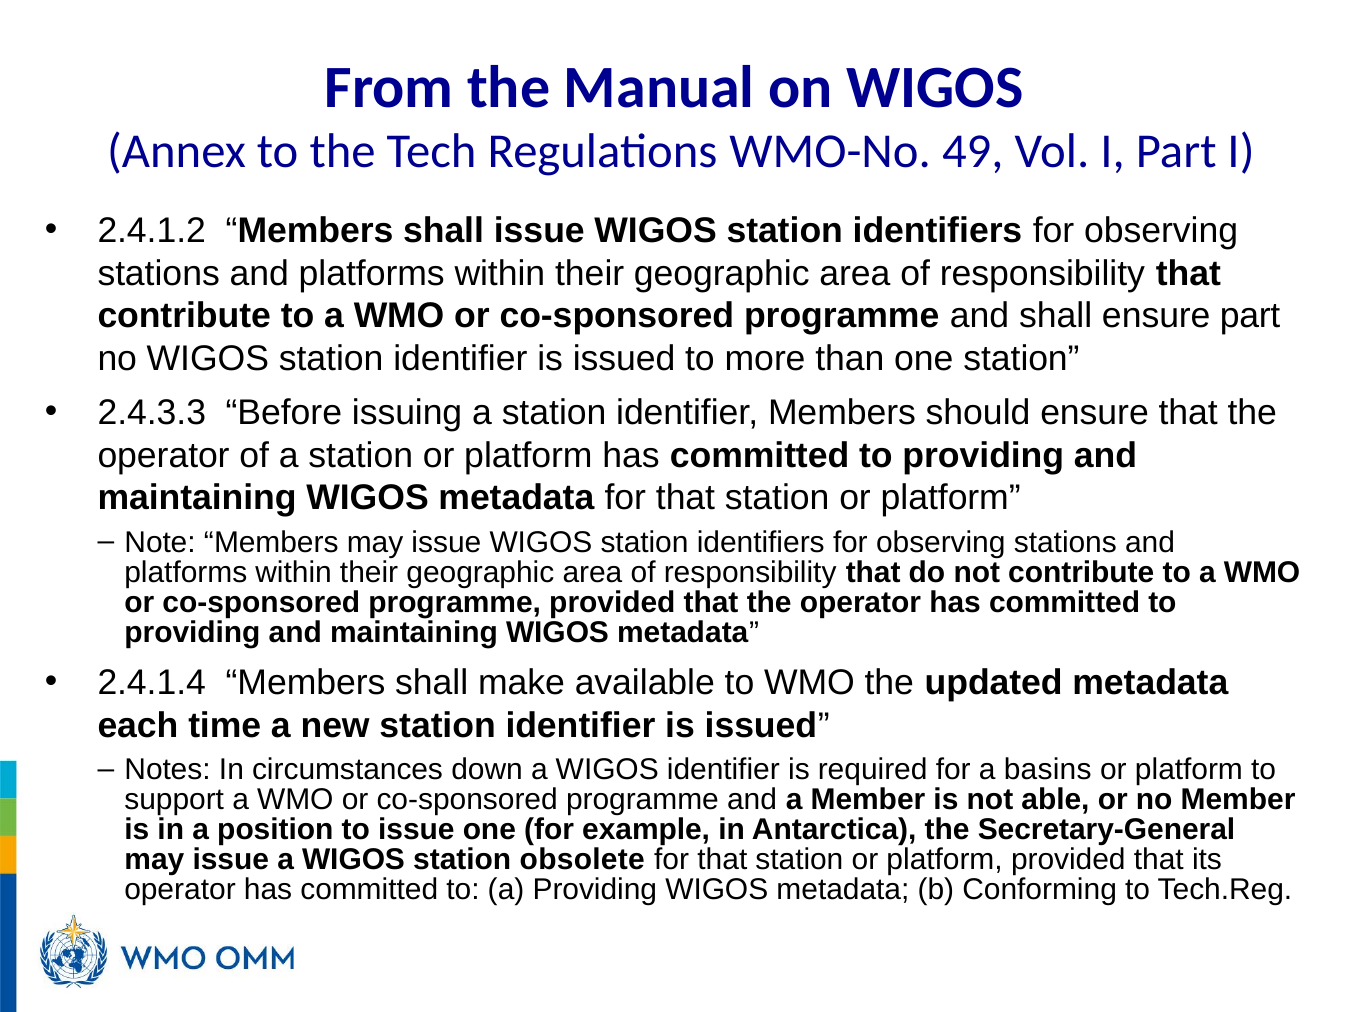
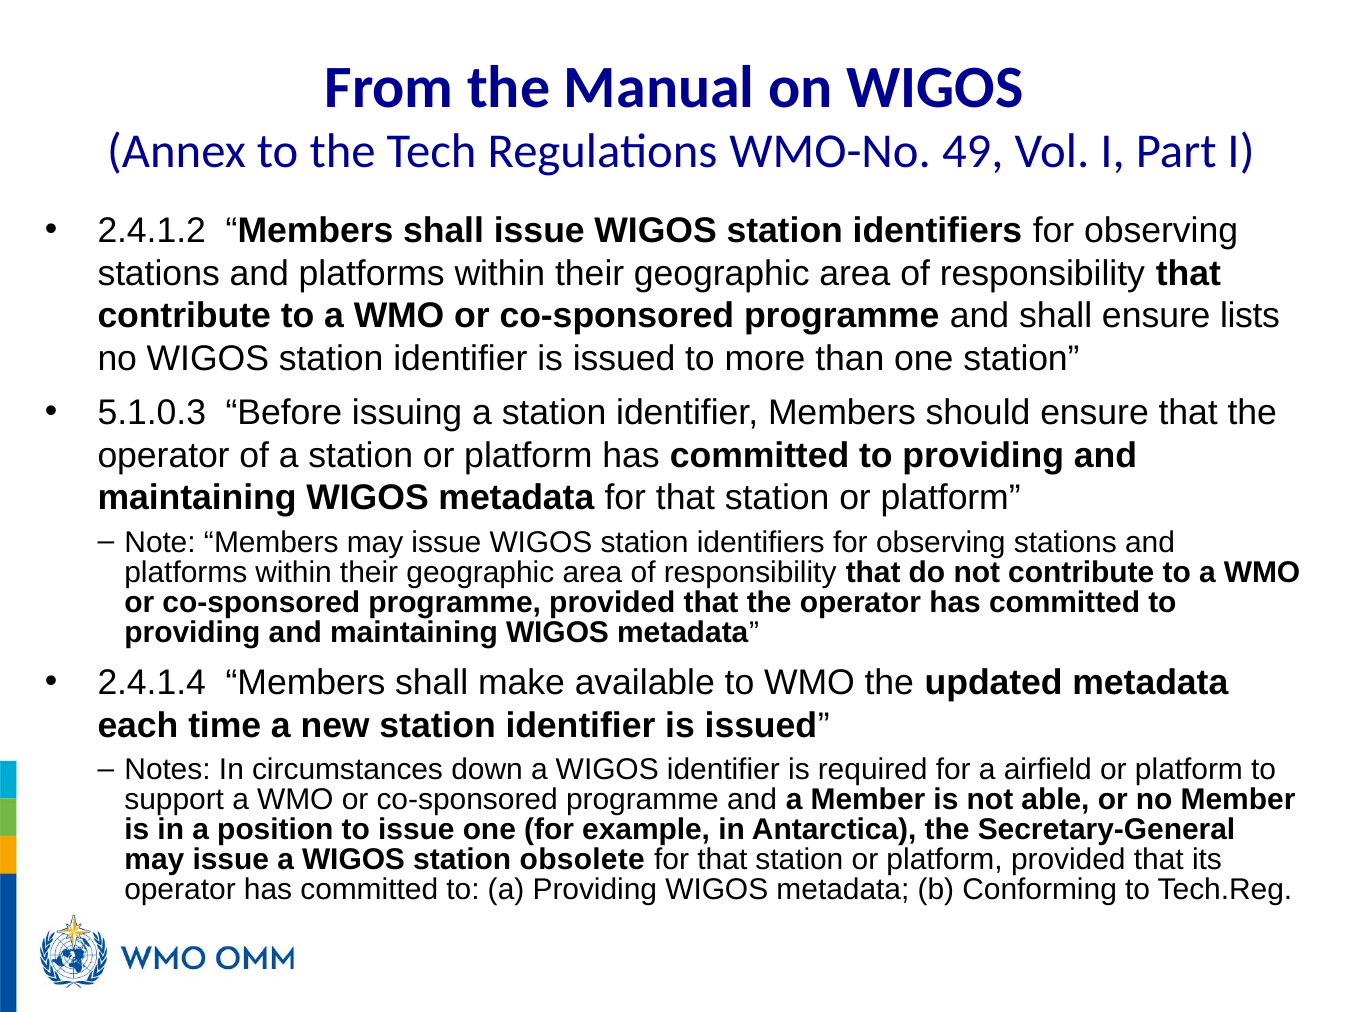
ensure part: part -> lists
2.4.3.3: 2.4.3.3 -> 5.1.0.3
basins: basins -> airfield
